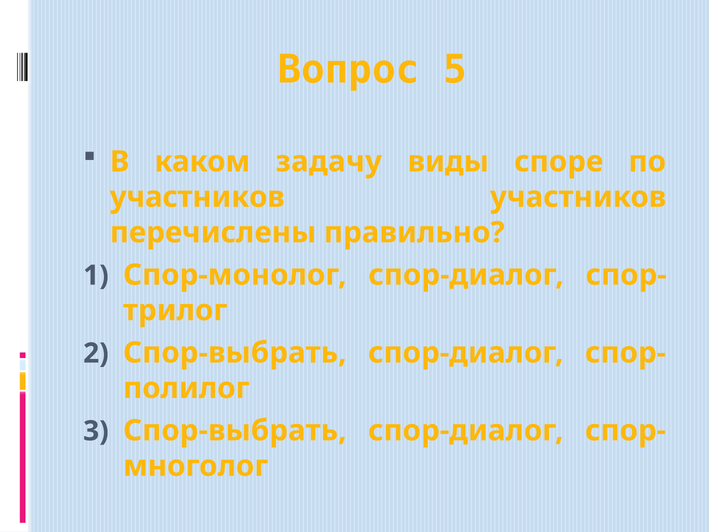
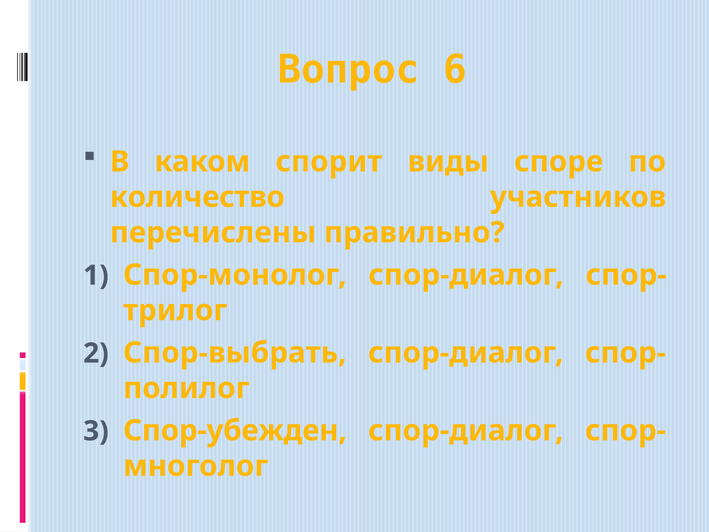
5: 5 -> 6
задачу: задачу -> спорит
участников at (197, 197): участников -> количество
Спор-выбрать at (235, 430): Спор-выбрать -> Спор-убежден
